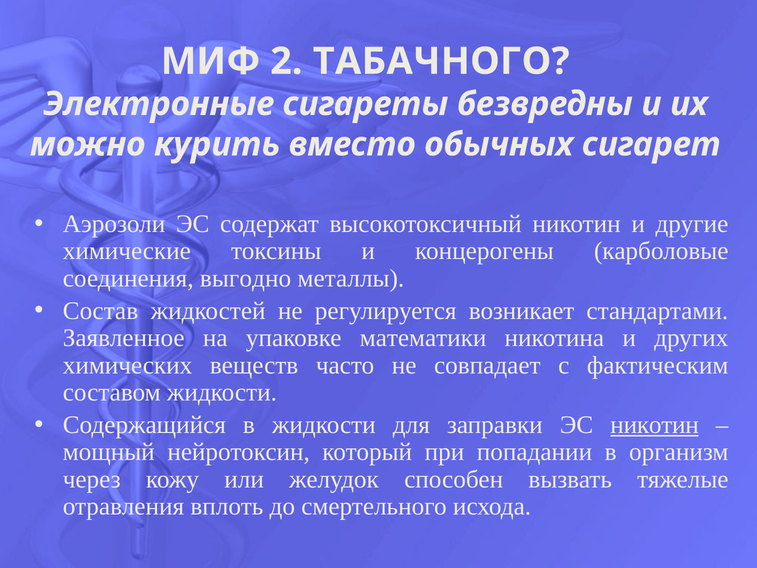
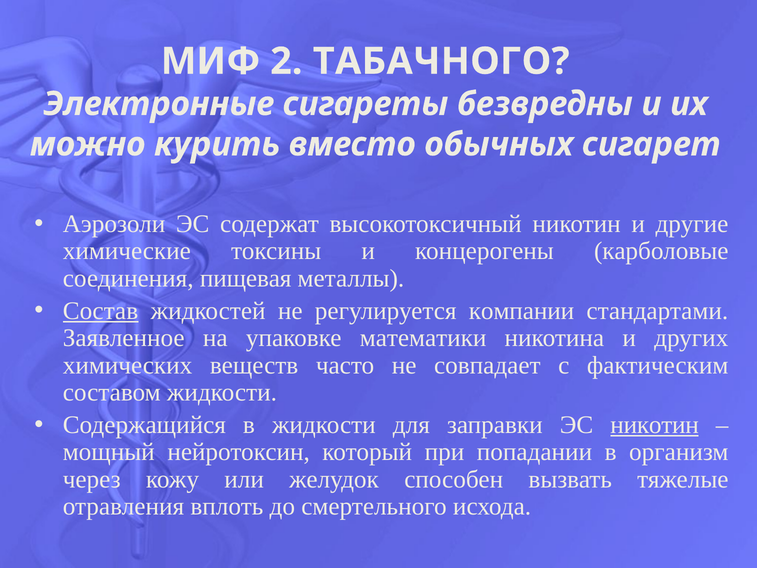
выгодно: выгодно -> пищевая
Состав underline: none -> present
возникает: возникает -> компании
